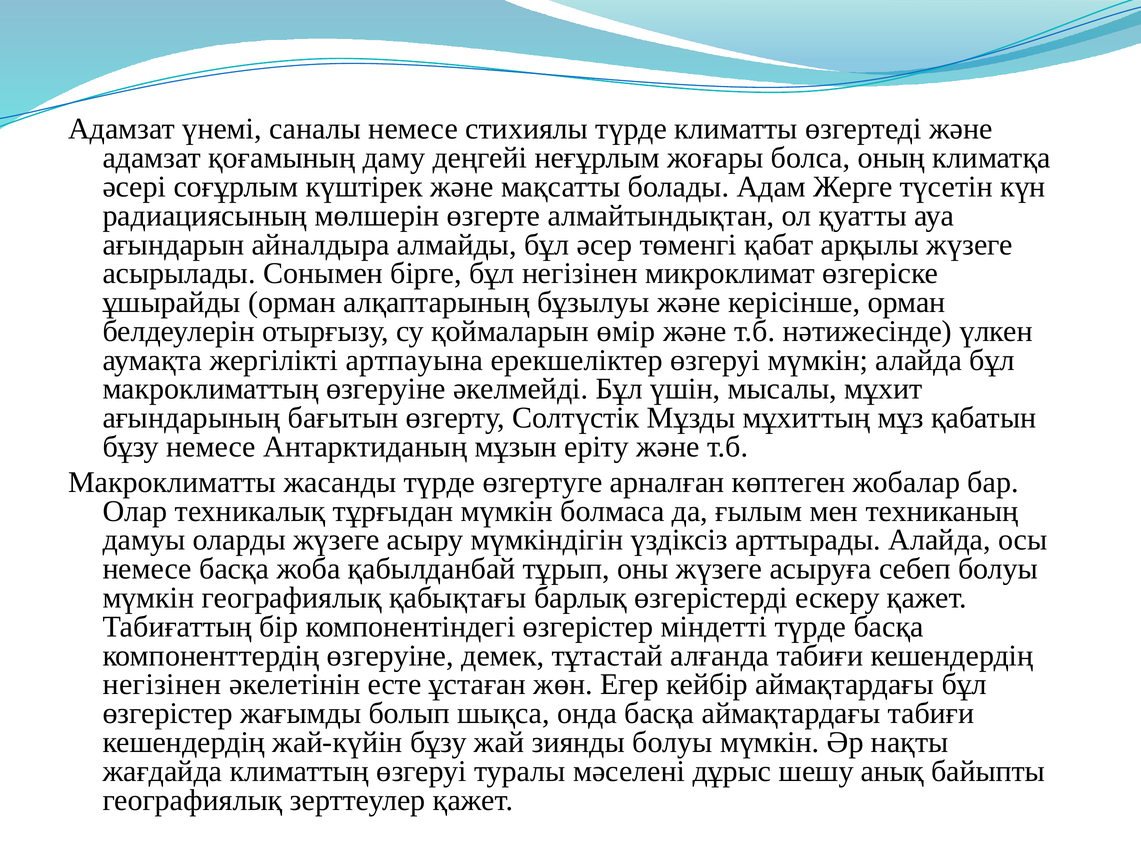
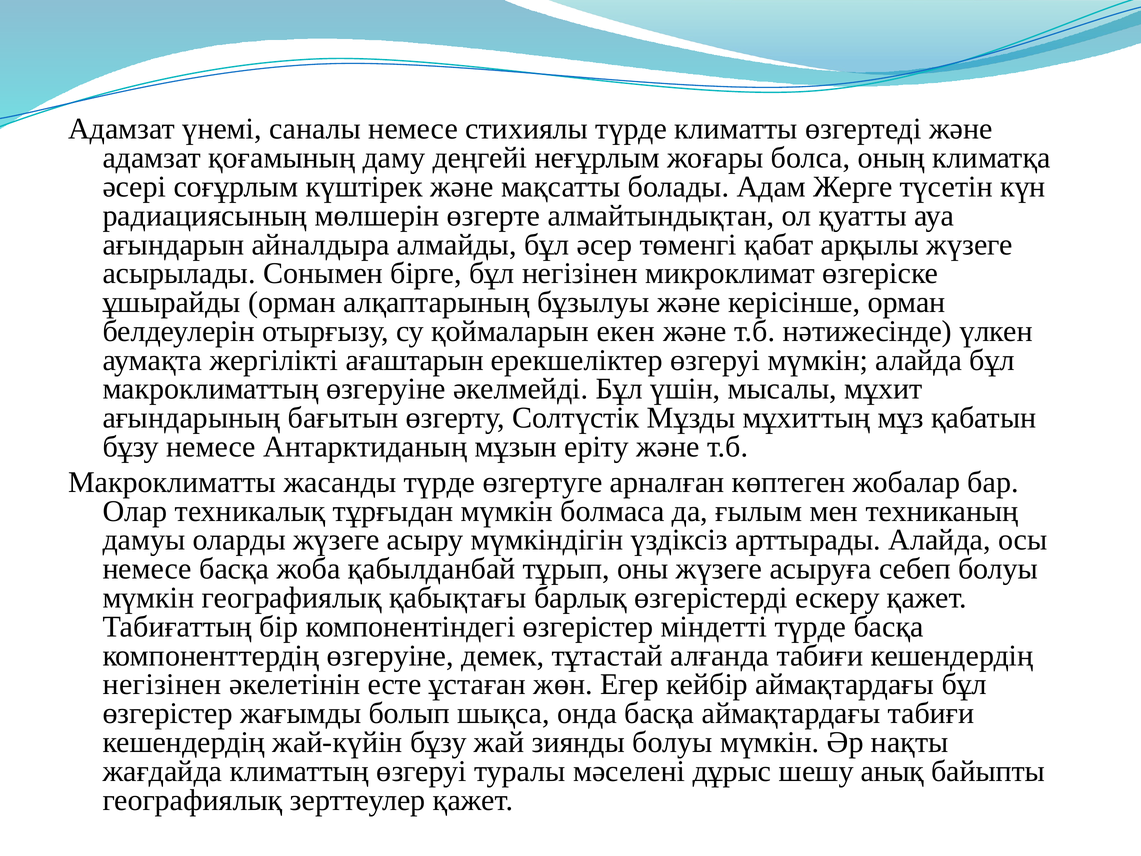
өмір: өмір -> екен
артпауына: артпауына -> ағаштарын
